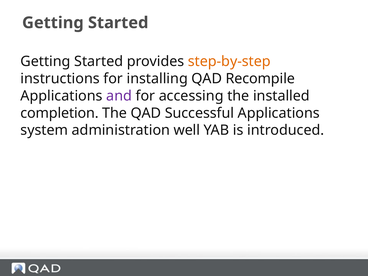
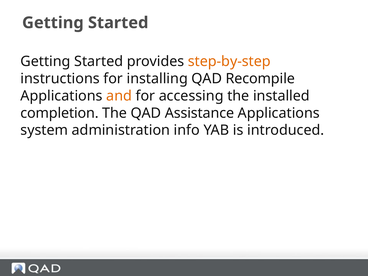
and colour: purple -> orange
Successful: Successful -> Assistance
well: well -> info
